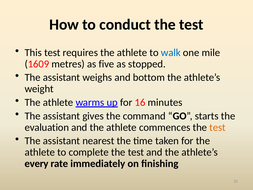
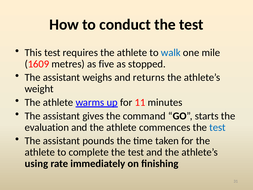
bottom: bottom -> returns
16: 16 -> 11
test at (217, 127) colour: orange -> blue
nearest: nearest -> pounds
every: every -> using
